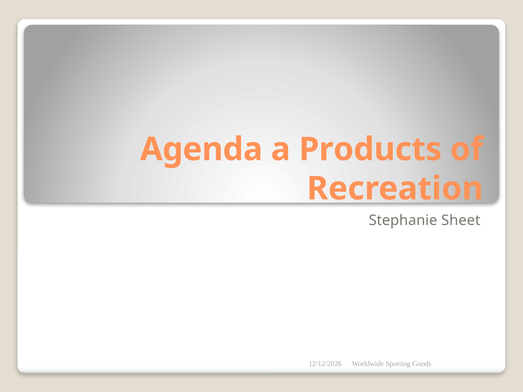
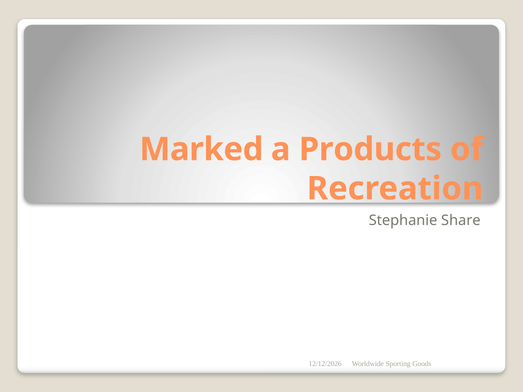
Agenda: Agenda -> Marked
Sheet: Sheet -> Share
